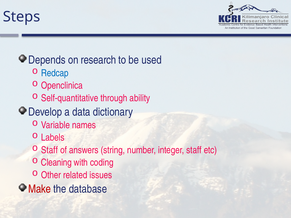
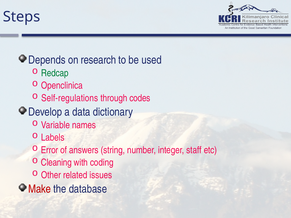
Redcap colour: blue -> green
Self-quantitative: Self-quantitative -> Self-regulations
ability: ability -> codes
Staff at (50, 150): Staff -> Error
